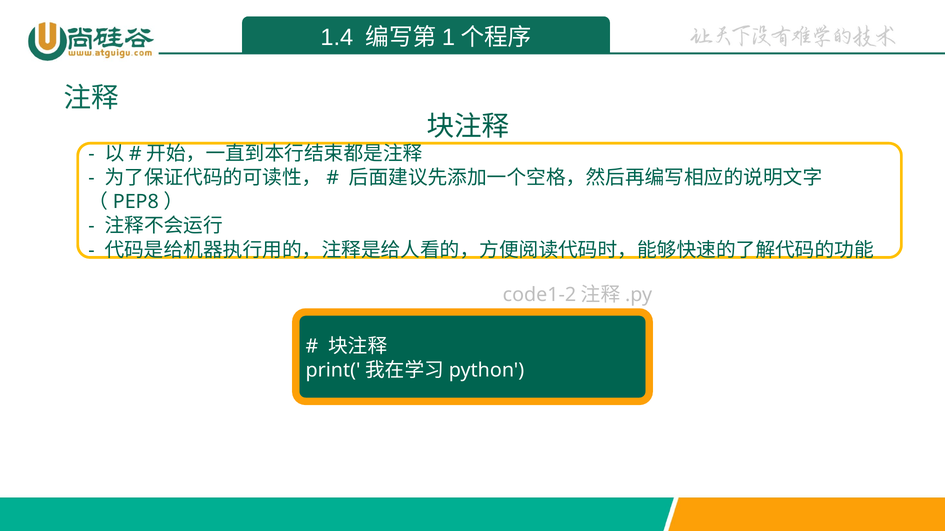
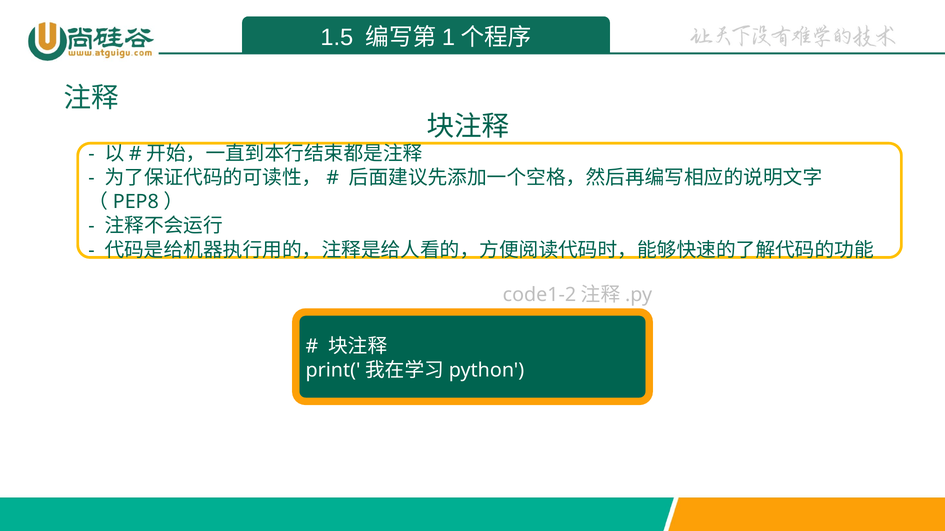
1.4: 1.4 -> 1.5
